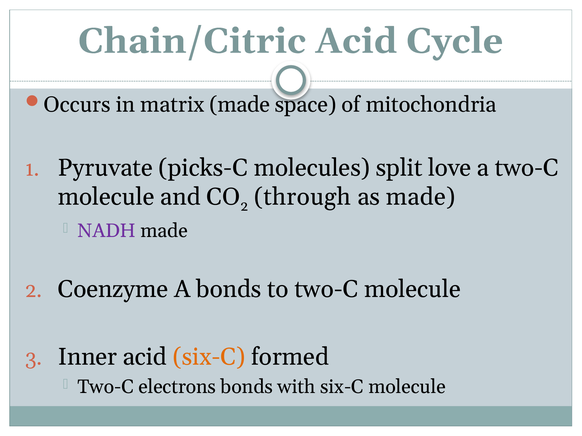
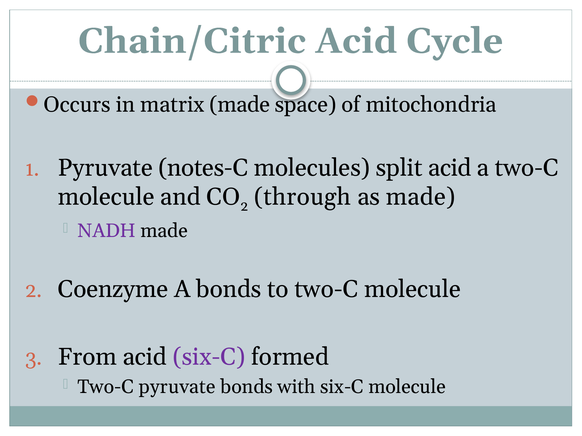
picks-C: picks-C -> notes-C
split love: love -> acid
Inner: Inner -> From
six-C at (209, 357) colour: orange -> purple
Two-C electrons: electrons -> pyruvate
